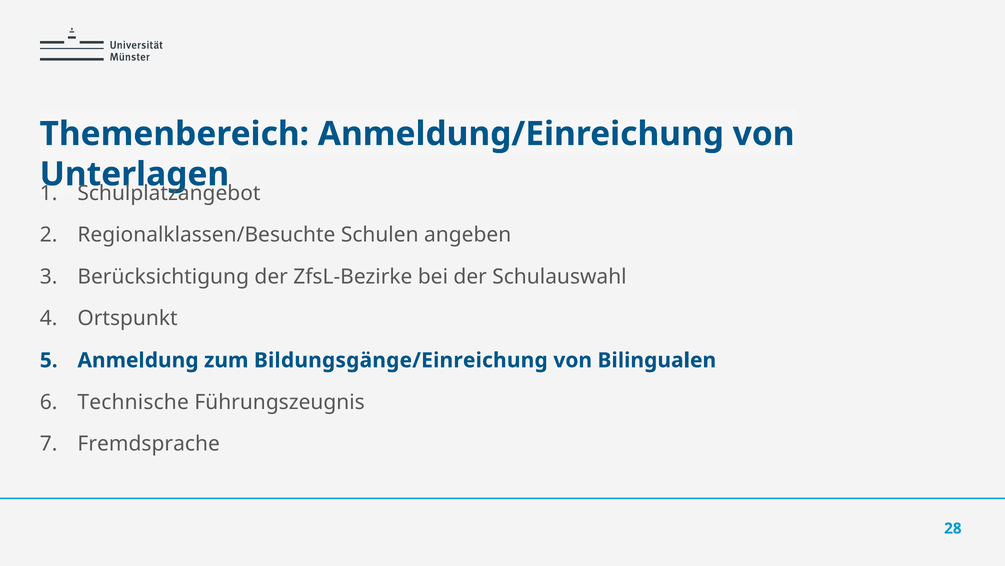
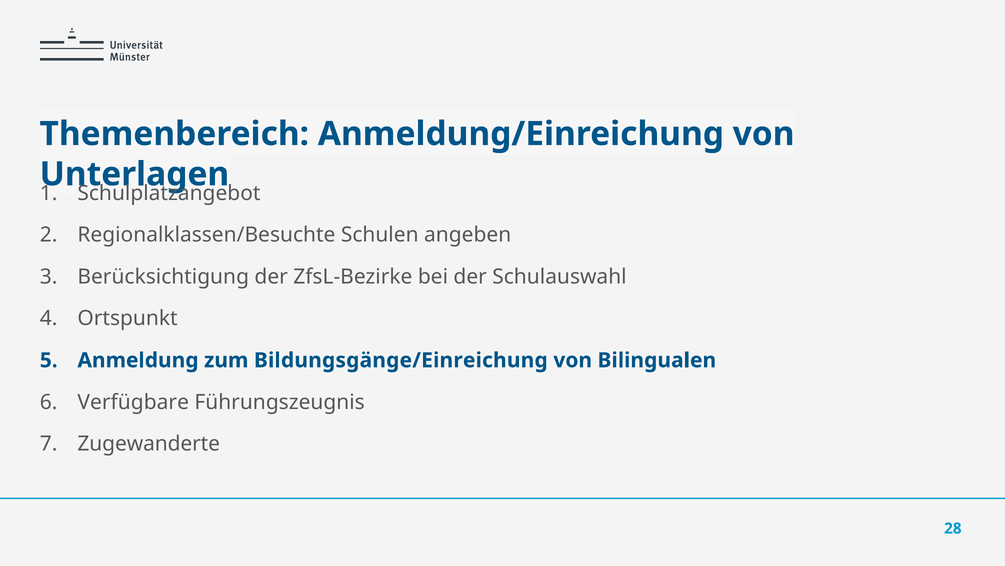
Technische: Technische -> Verfügbare
Fremdsprache: Fremdsprache -> Zugewanderte
